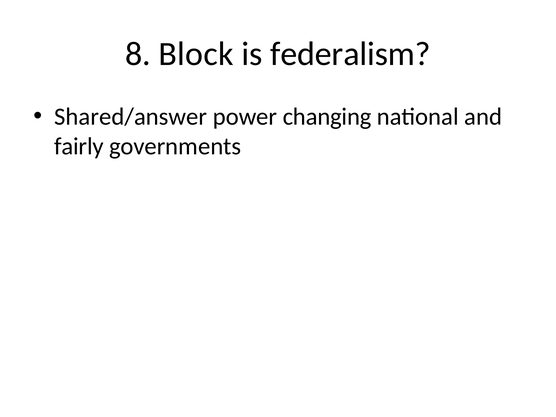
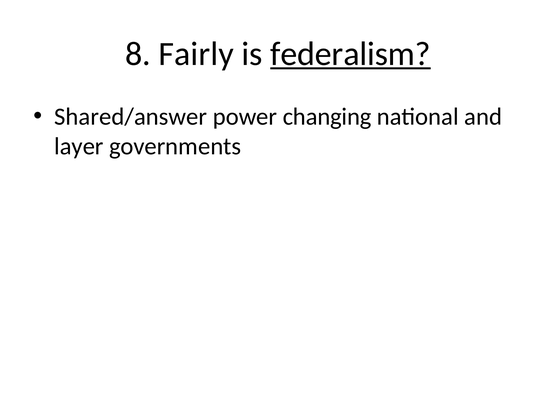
Block: Block -> Fairly
federalism underline: none -> present
fairly: fairly -> layer
